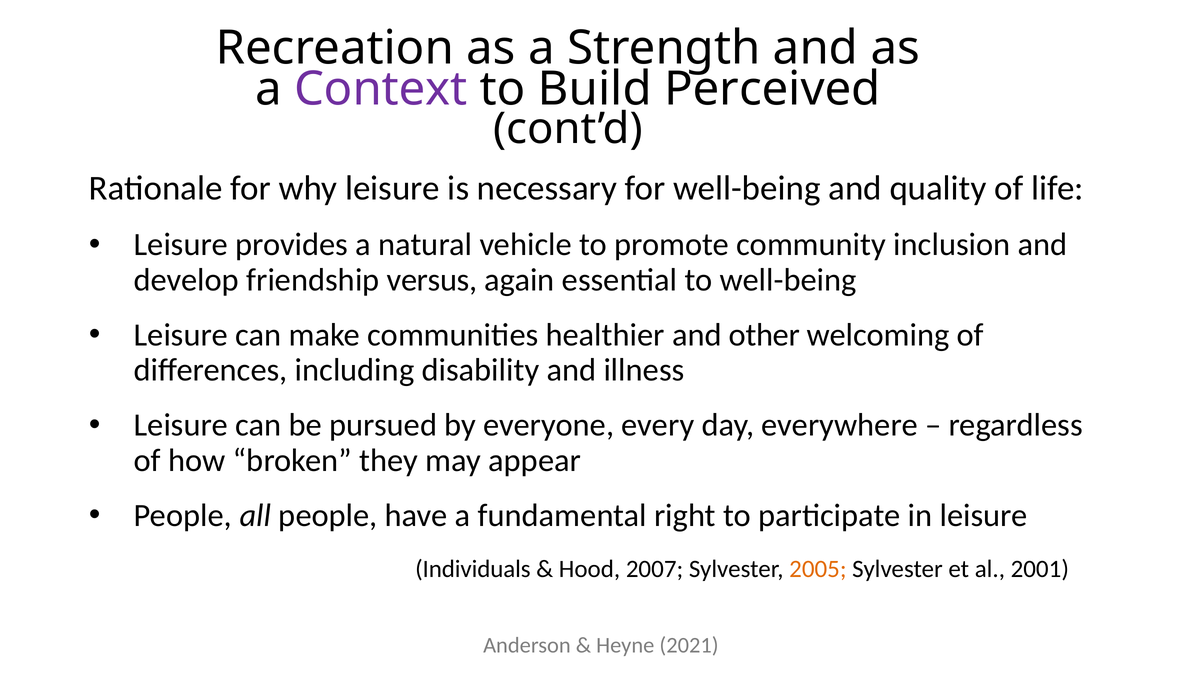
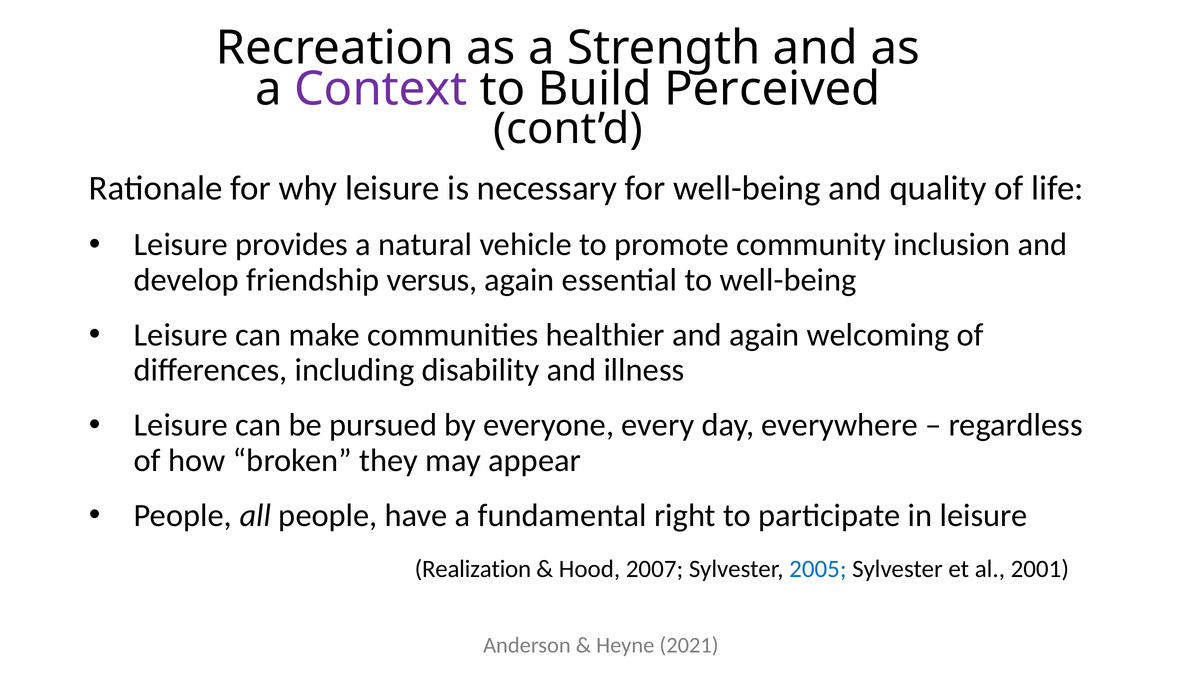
and other: other -> again
Individuals: Individuals -> Realization
2005 colour: orange -> blue
